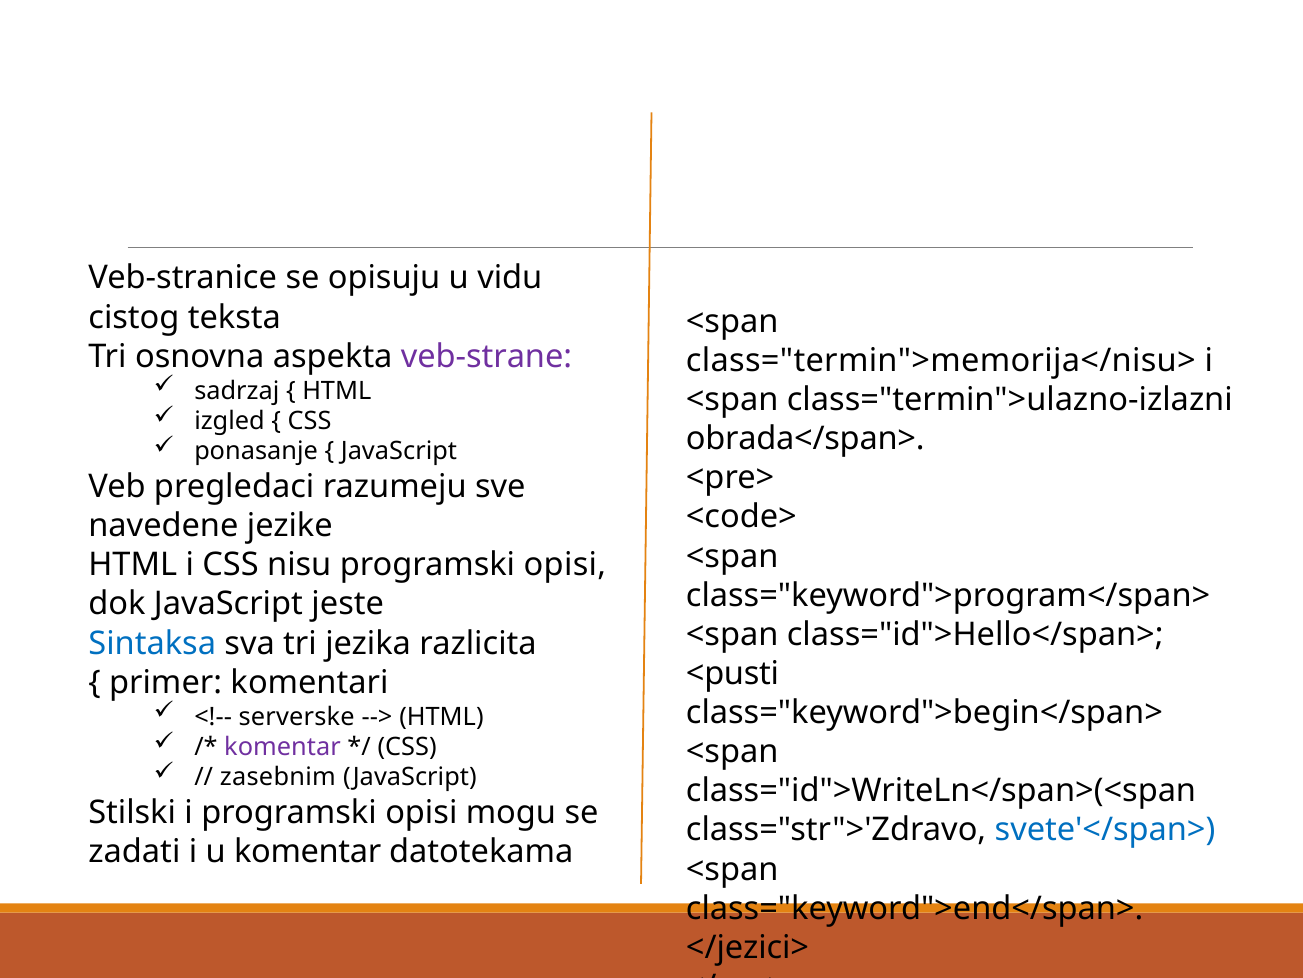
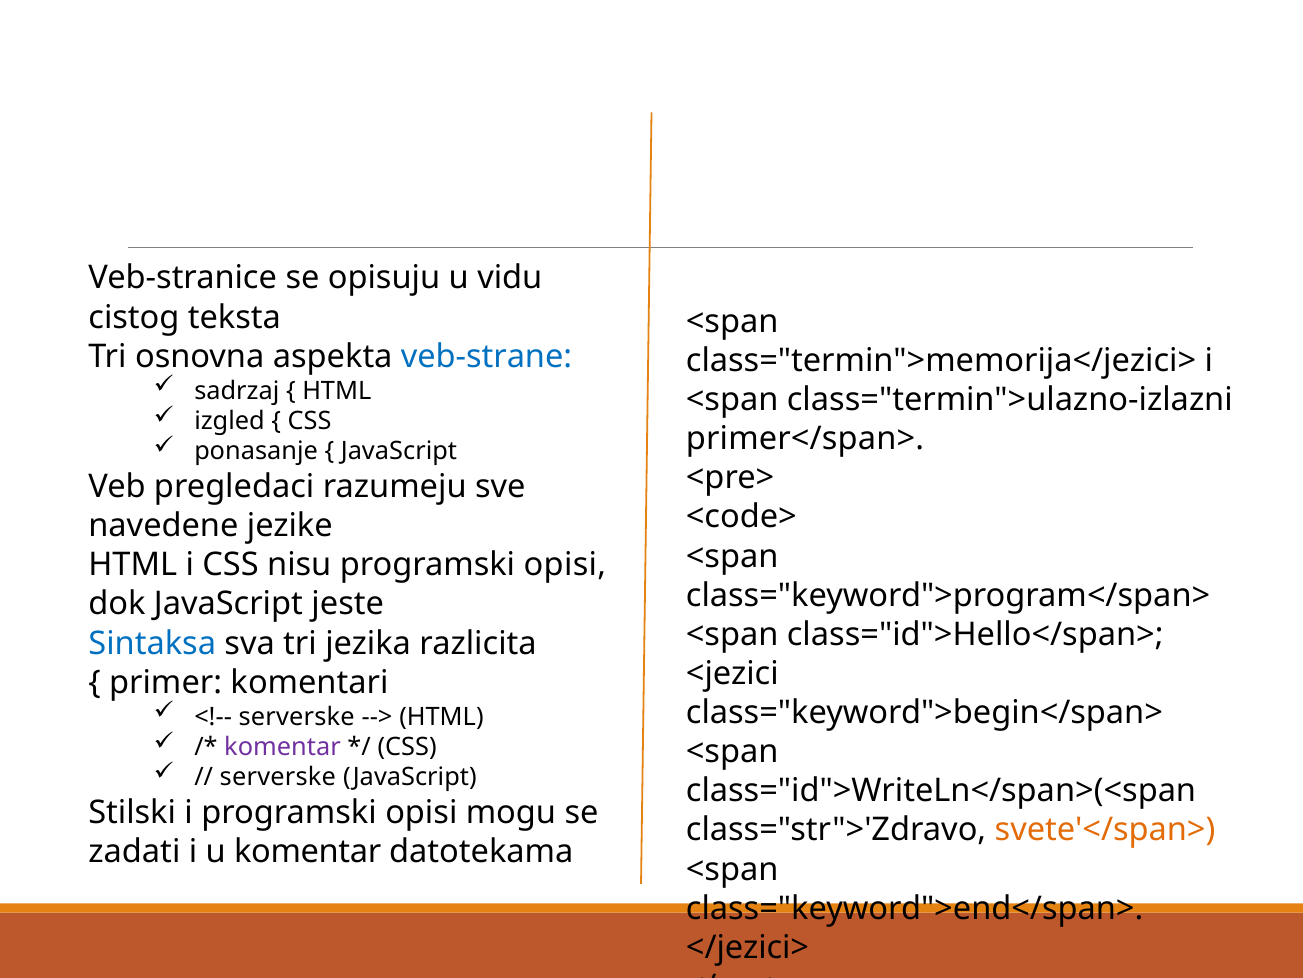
veb-strane colour: purple -> blue
class="termin">memorija</nisu>: class="termin">memorija</nisu> -> class="termin">memorija</jezici>
obrada</span>: obrada</span> -> primer</span>
<pusti: <pusti -> <jezici
zasebnim at (278, 777): zasebnim -> serverske
svete'</span> colour: blue -> orange
